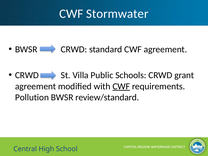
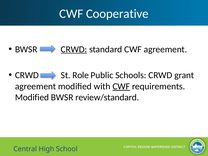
Stormwater: Stormwater -> Cooperative
CRWD at (74, 49) underline: none -> present
Villa: Villa -> Role
Pollution at (32, 97): Pollution -> Modified
